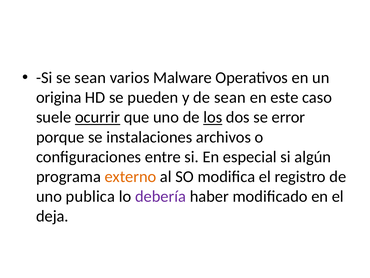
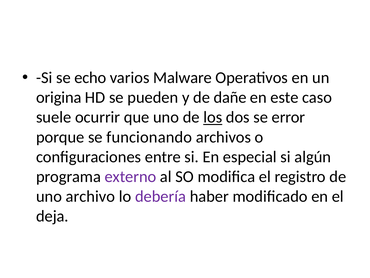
se sean: sean -> echo
de sean: sean -> dañe
ocurrir underline: present -> none
instalaciones: instalaciones -> funcionando
externo colour: orange -> purple
publica: publica -> archivo
